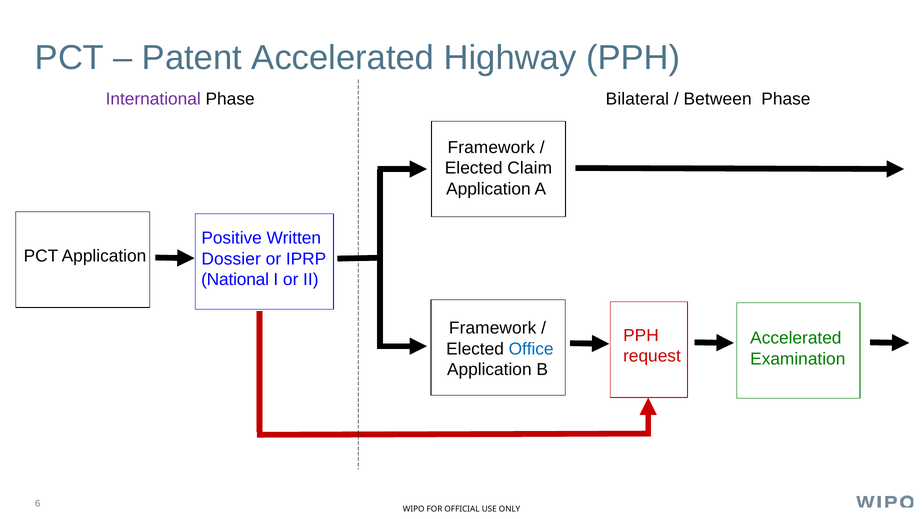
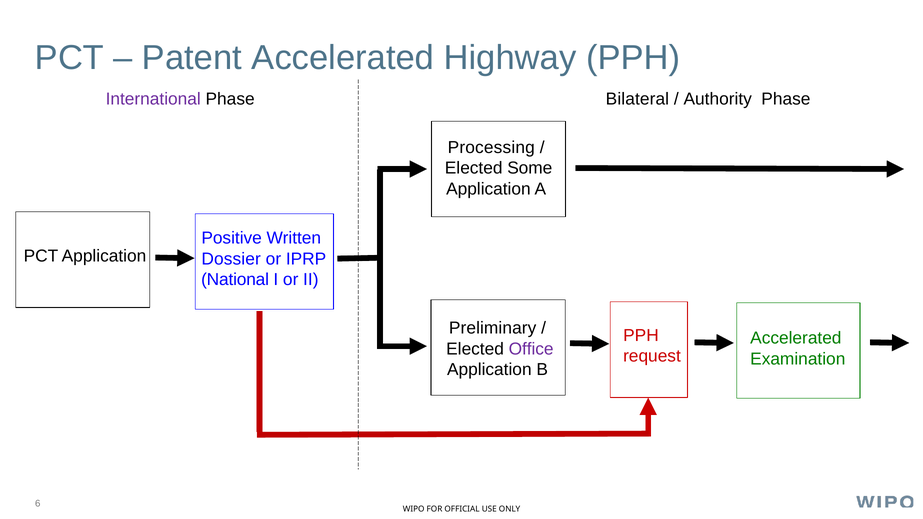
Between: Between -> Authority
Framework at (491, 148): Framework -> Processing
Claim: Claim -> Some
Framework at (493, 328): Framework -> Preliminary
Office colour: blue -> purple
